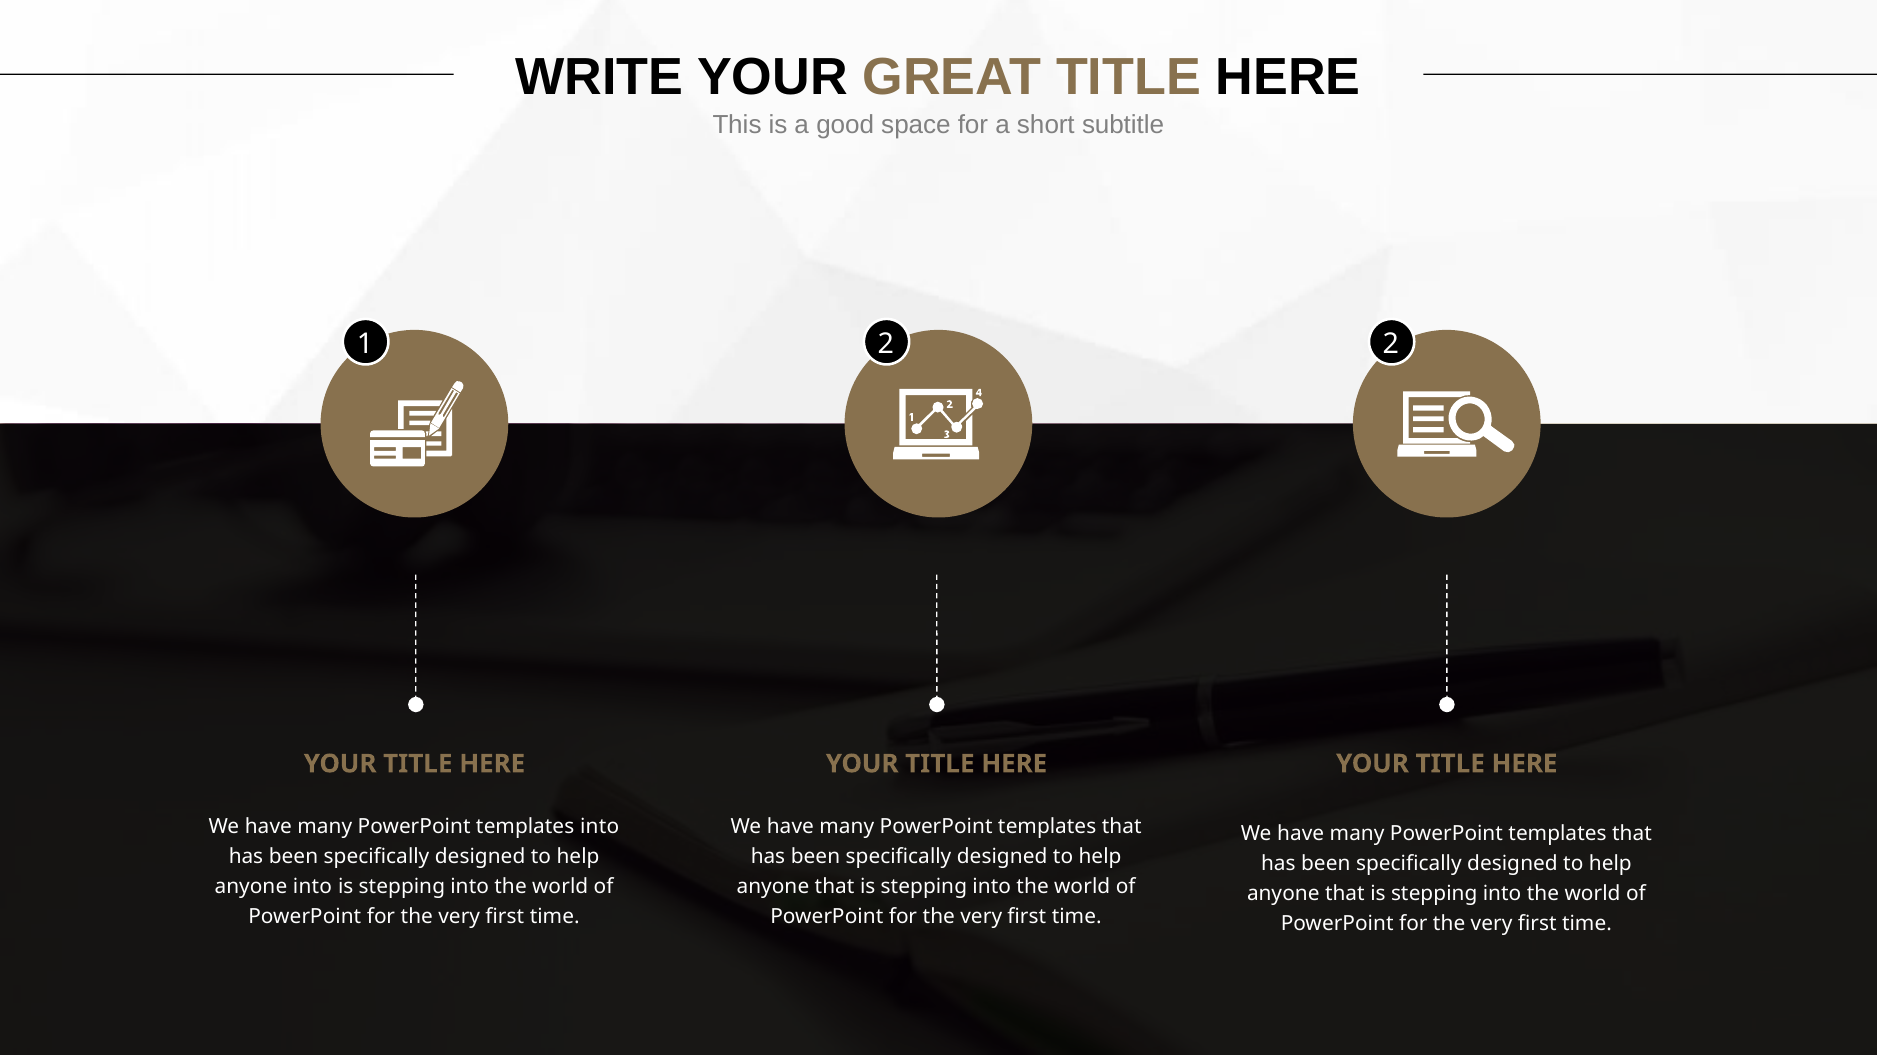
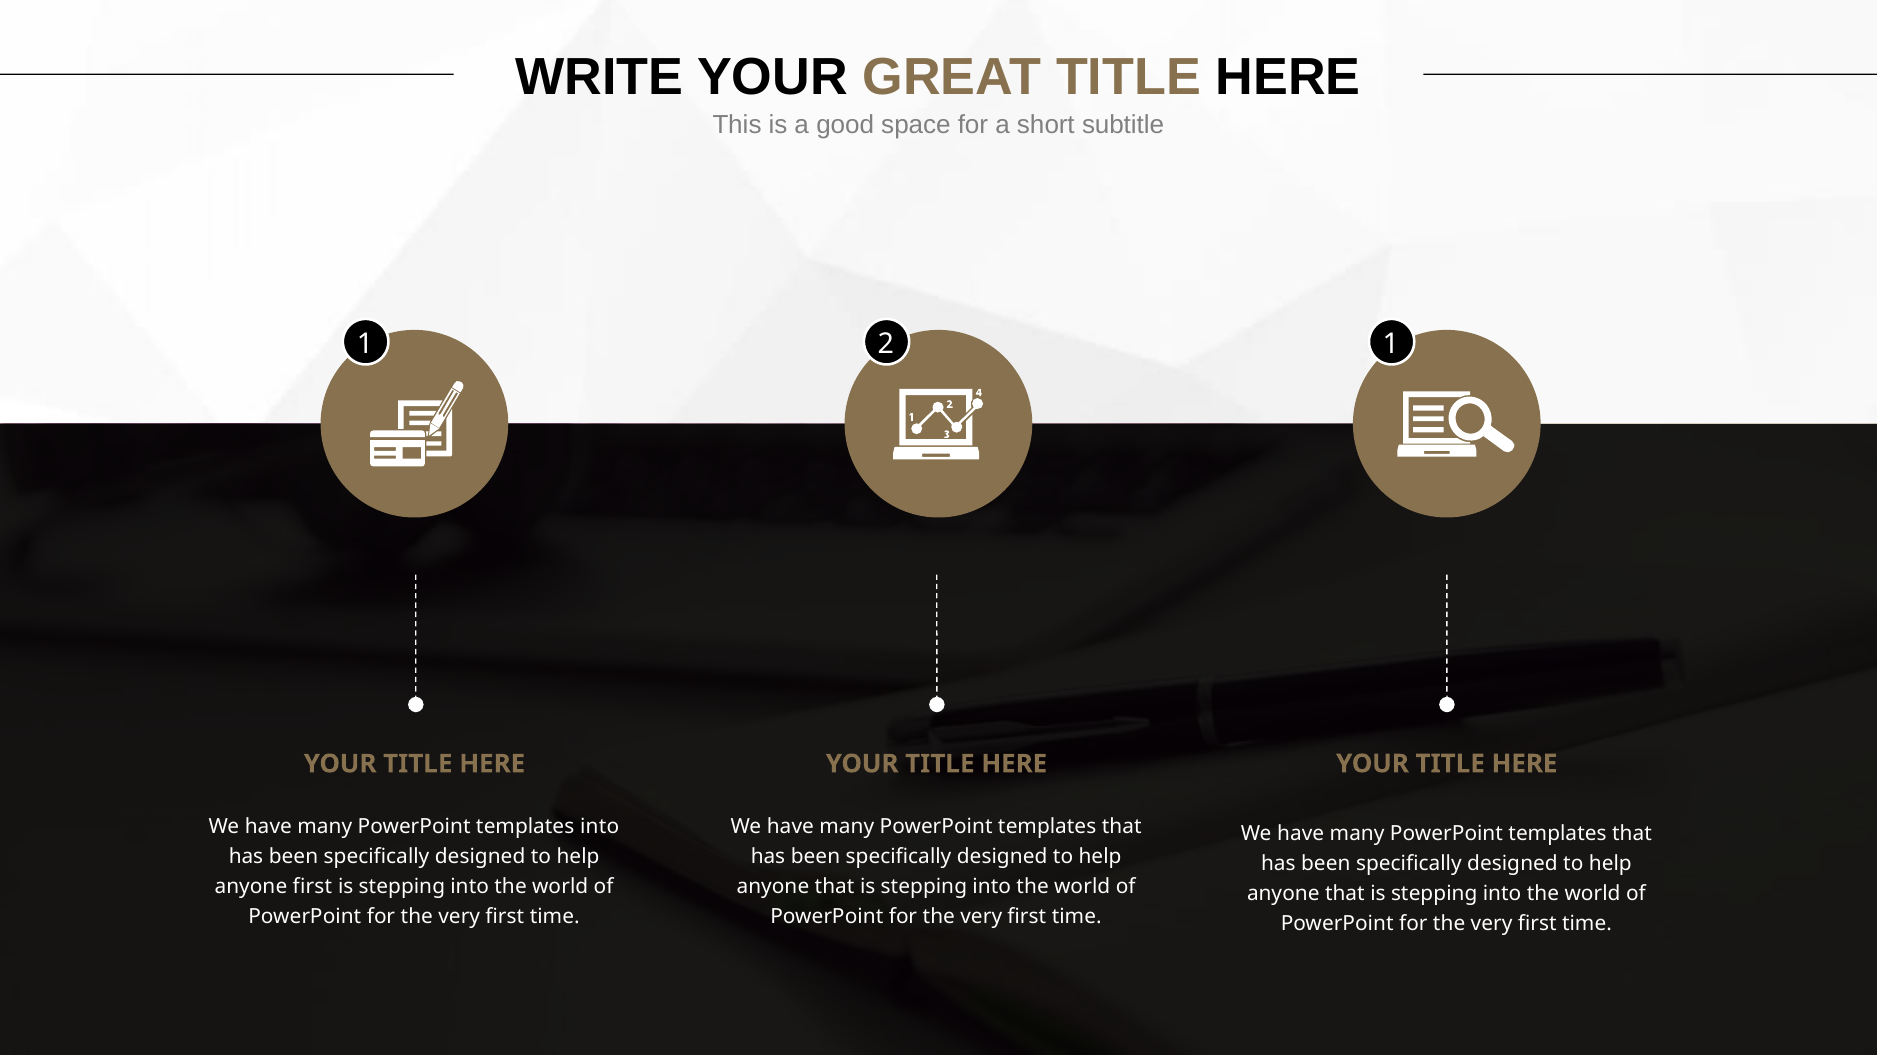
2 2: 2 -> 1
anyone into: into -> first
